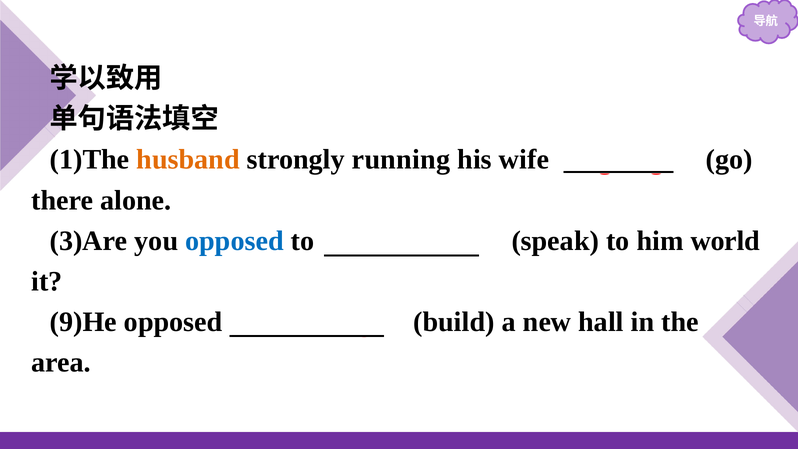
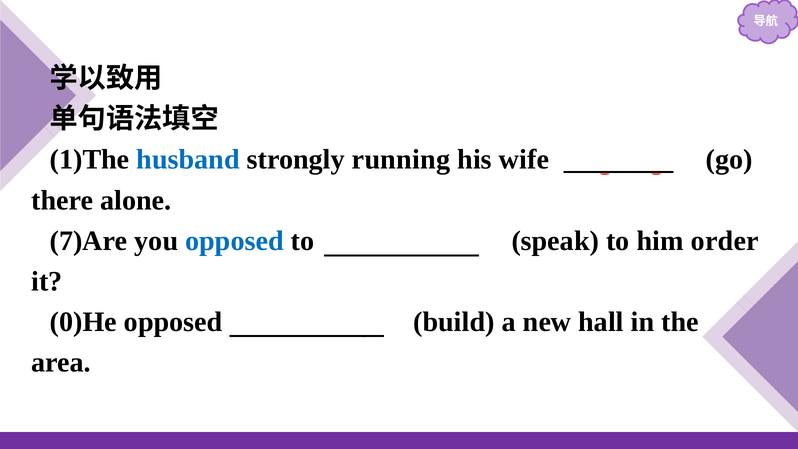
husband colour: orange -> blue
3)Are: 3)Are -> 7)Are
world: world -> order
9)He: 9)He -> 0)He
